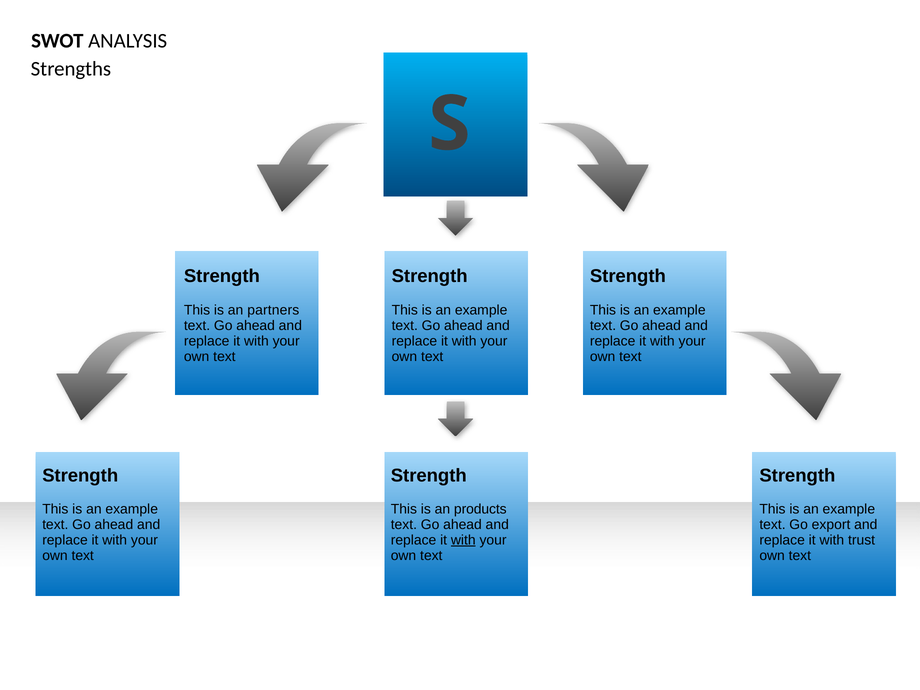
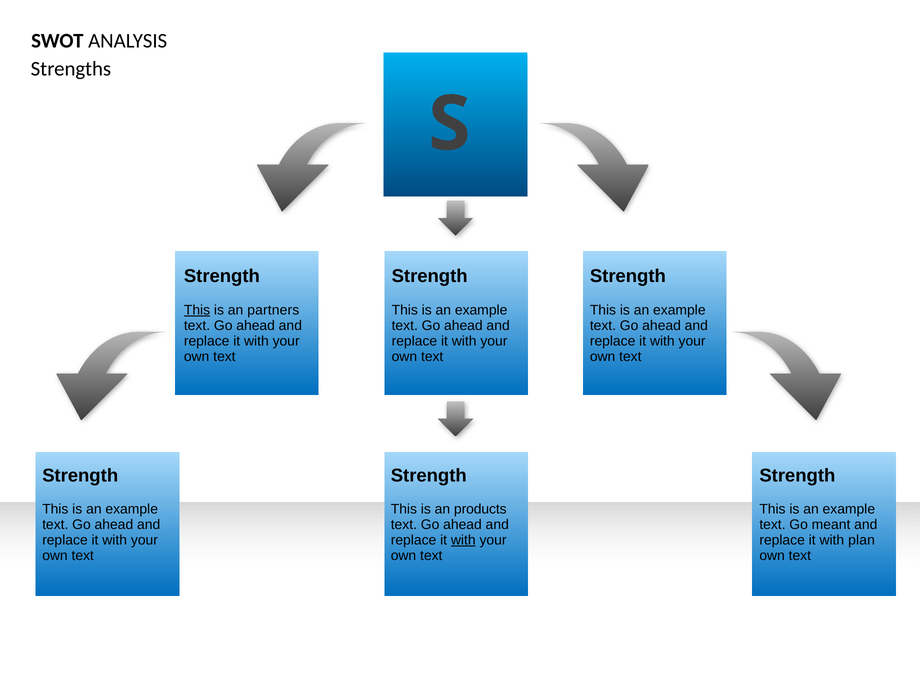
This at (197, 310) underline: none -> present
export: export -> meant
trust: trust -> plan
